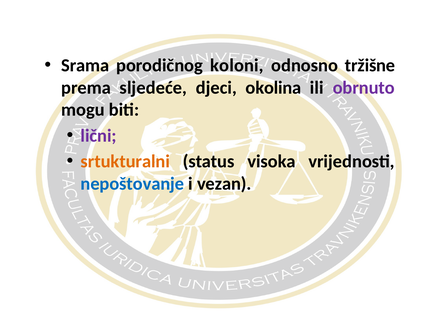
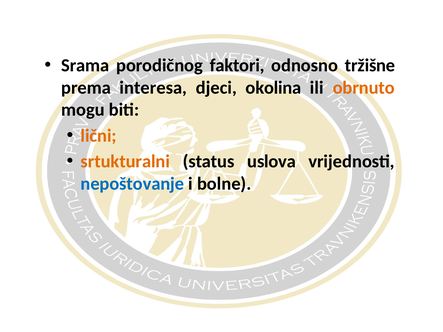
koloni: koloni -> faktori
sljedeće: sljedeće -> interesa
obrnuto colour: purple -> orange
lični colour: purple -> orange
visoka: visoka -> uslova
vezan: vezan -> bolne
